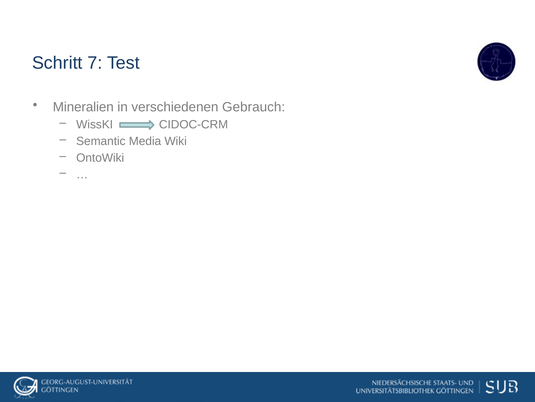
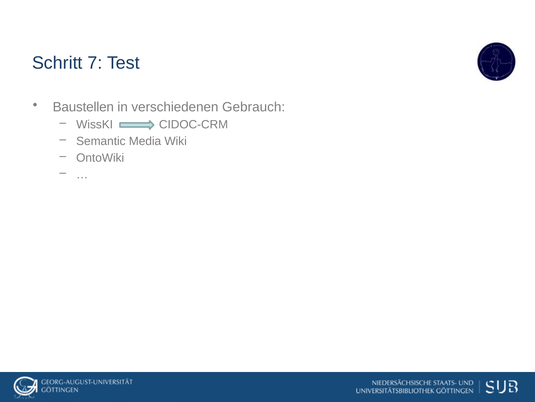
Mineralien: Mineralien -> Baustellen
